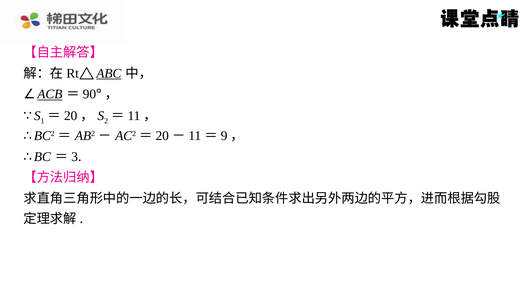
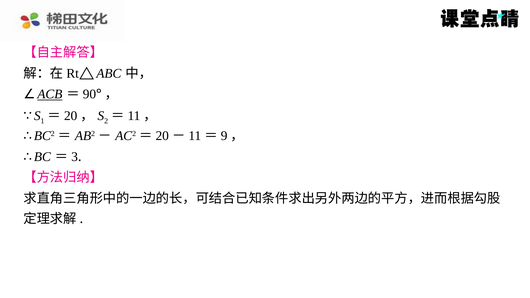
ABC underline: present -> none
